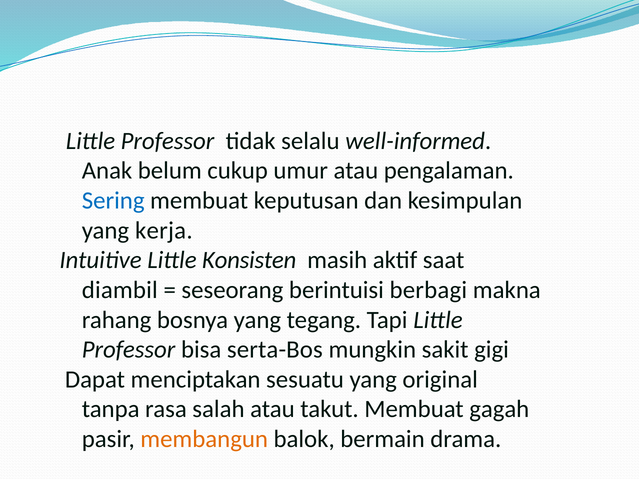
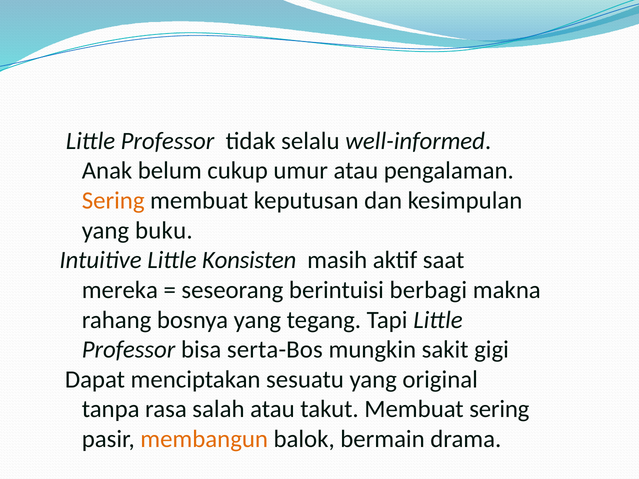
Sering at (113, 201) colour: blue -> orange
kerja: kerja -> buku
diambil: diambil -> mereka
Membuat gagah: gagah -> sering
